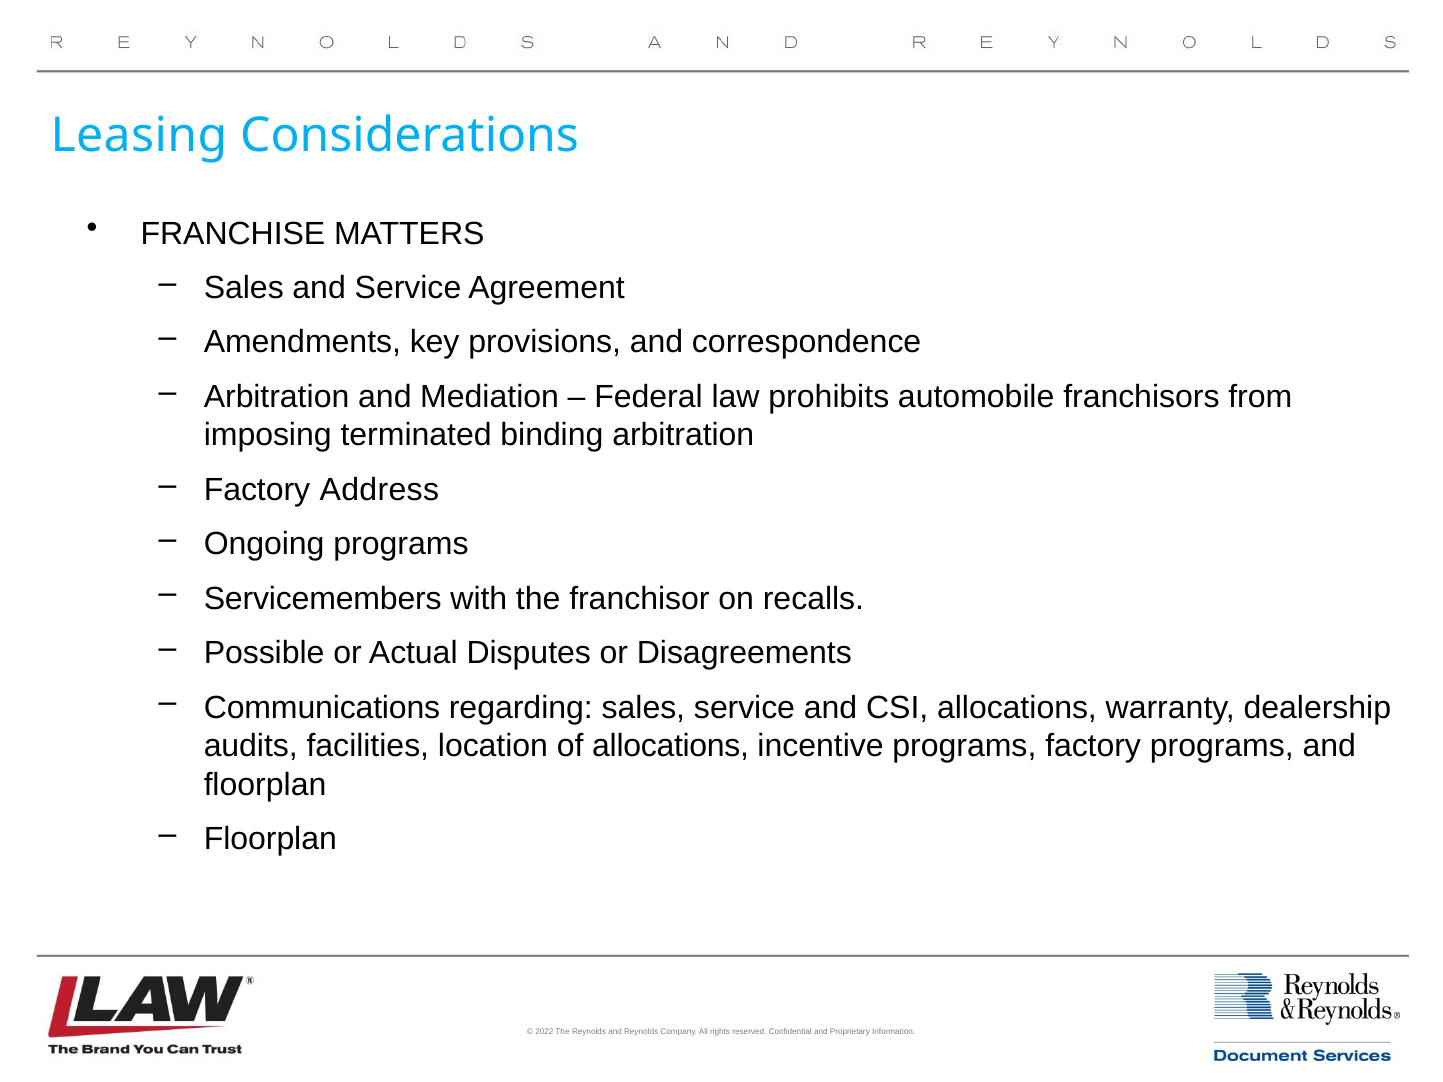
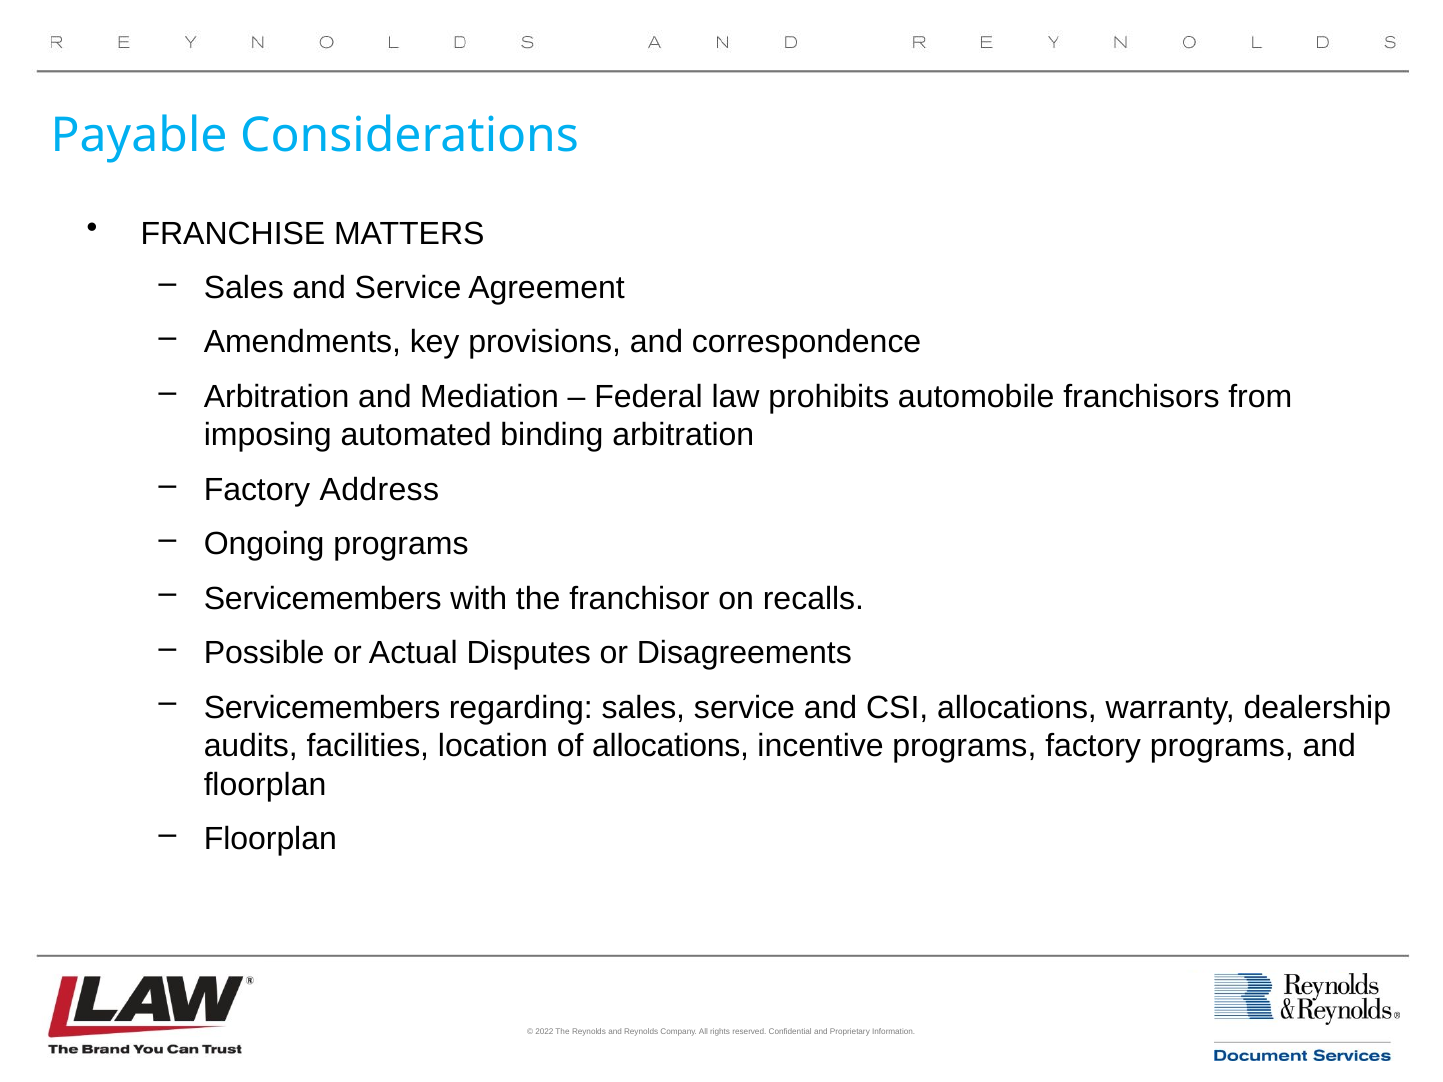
Leasing: Leasing -> Payable
terminated: terminated -> automated
Communications at (322, 708): Communications -> Servicemembers
